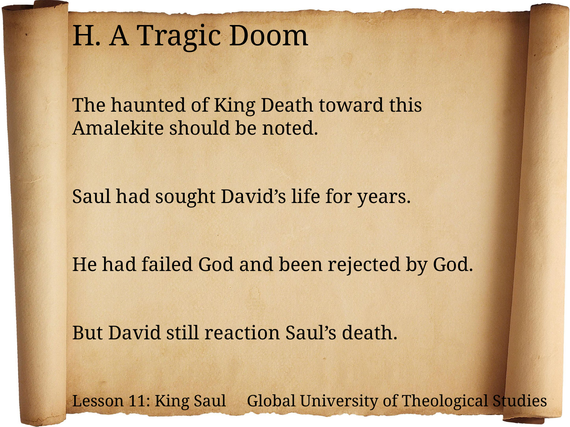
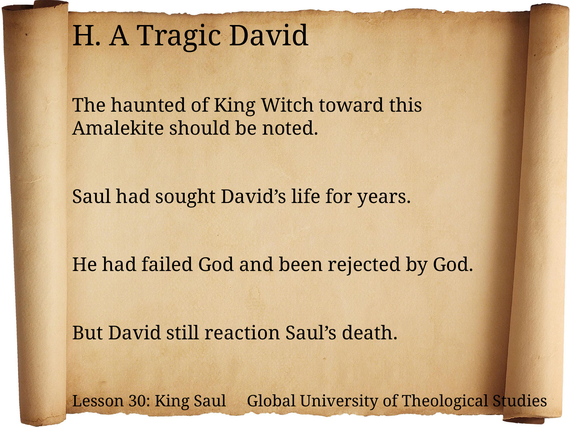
Tragic Doom: Doom -> David
King Death: Death -> Witch
11: 11 -> 30
